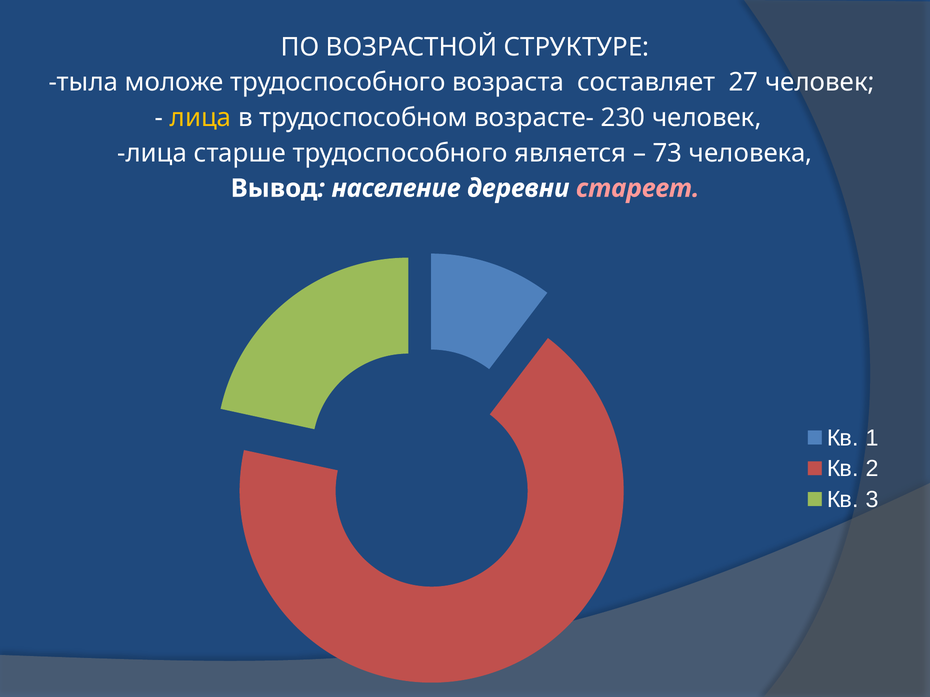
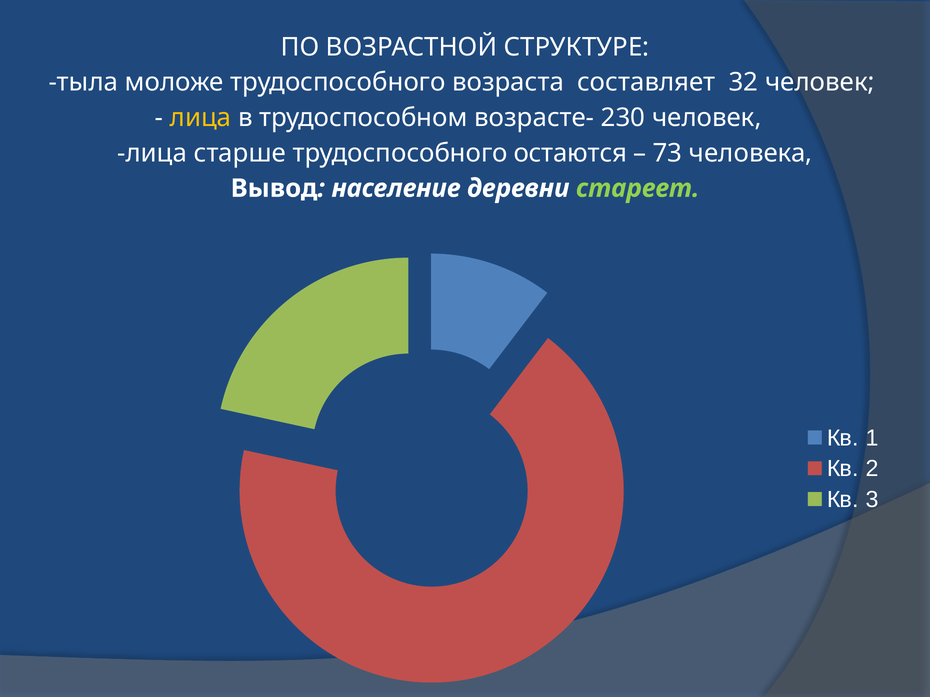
27: 27 -> 32
является: является -> остаются
стареет colour: pink -> light green
